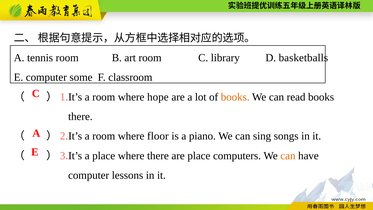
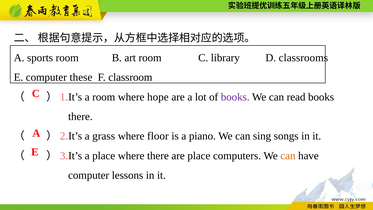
tennis: tennis -> sports
basketballs: basketballs -> classrooms
some: some -> these
books at (235, 97) colour: orange -> purple
room at (104, 136): room -> grass
